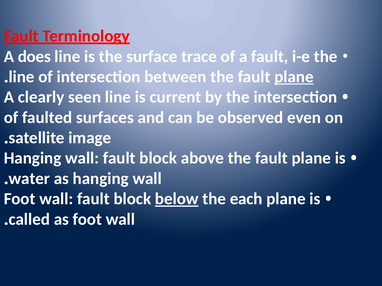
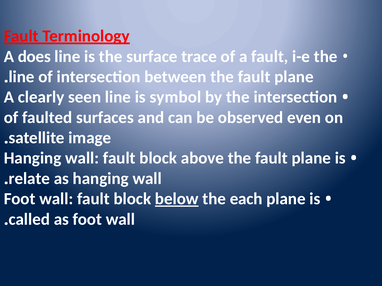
plane at (294, 77) underline: present -> none
current: current -> symbol
water: water -> relate
